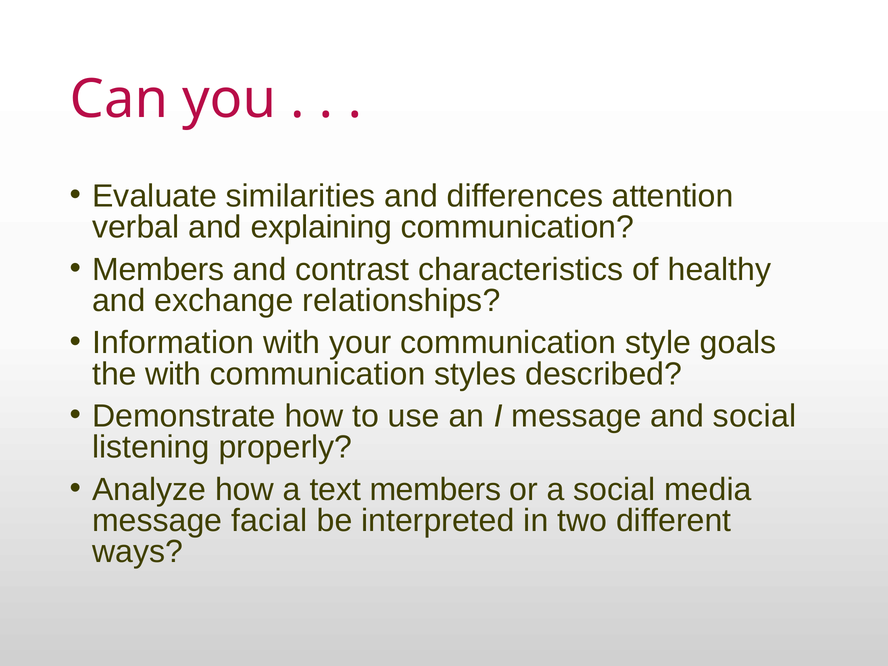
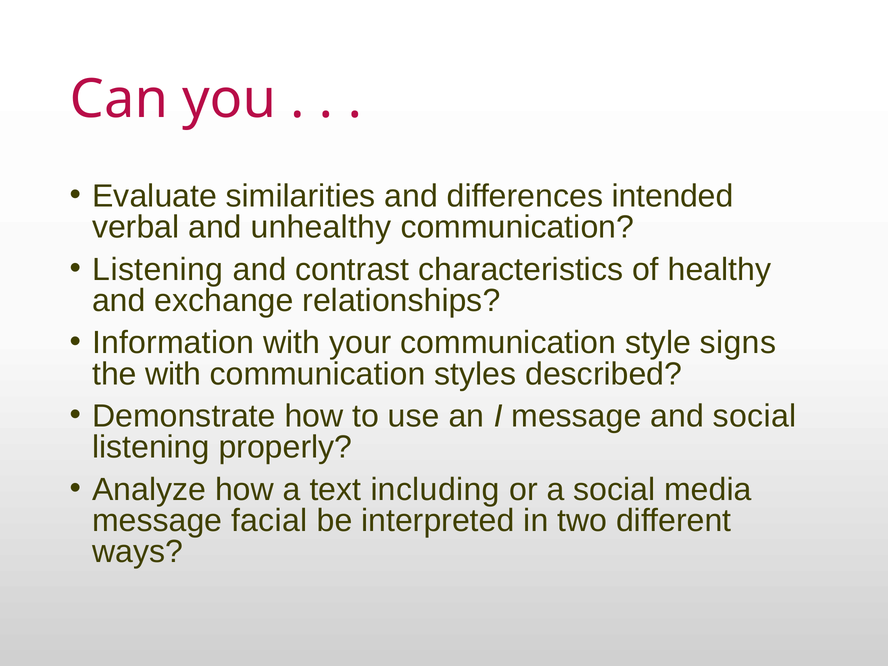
attention: attention -> intended
explaining: explaining -> unhealthy
Members at (158, 269): Members -> Listening
goals: goals -> signs
text members: members -> including
